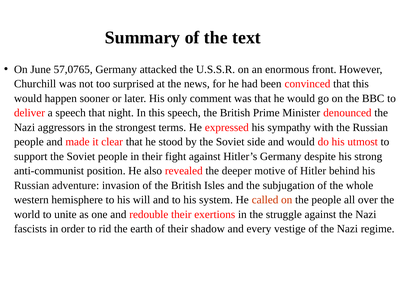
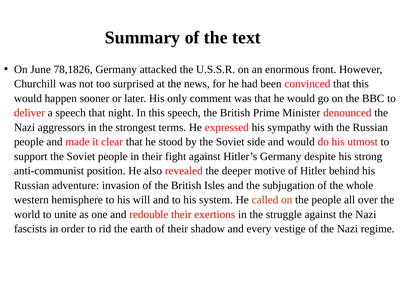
57,0765: 57,0765 -> 78,1826
